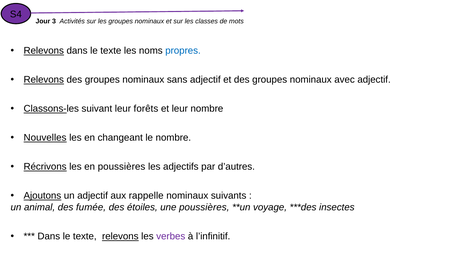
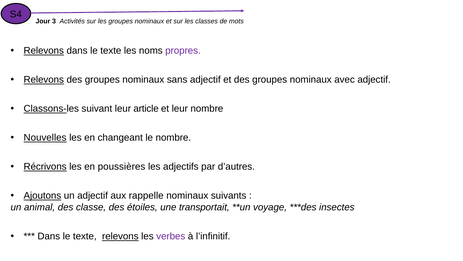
propres colour: blue -> purple
forêts: forêts -> article
fumée: fumée -> classe
une poussières: poussières -> transportait
